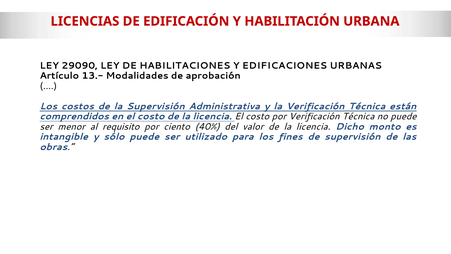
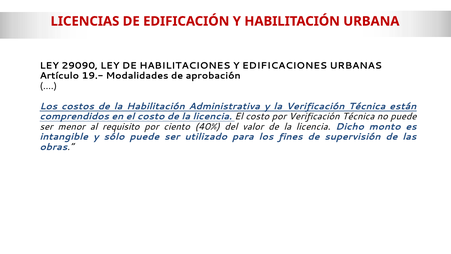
13.-: 13.- -> 19.-
la Supervisión: Supervisión -> Habilitación
